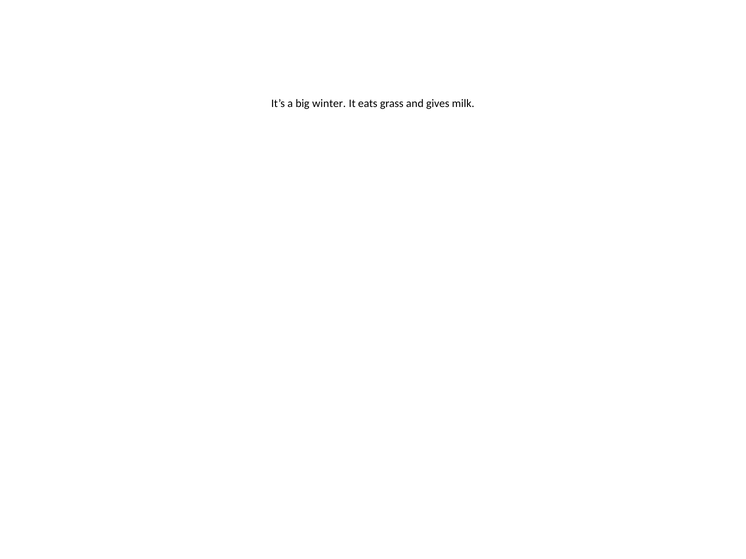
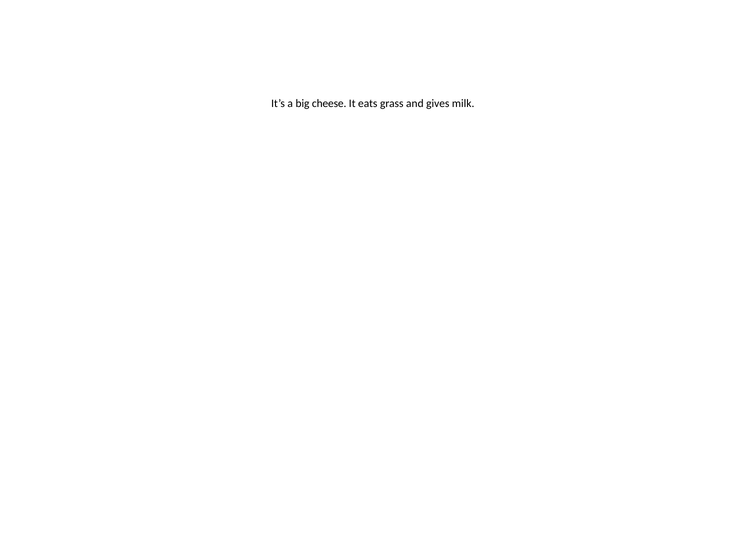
winter: winter -> cheese
